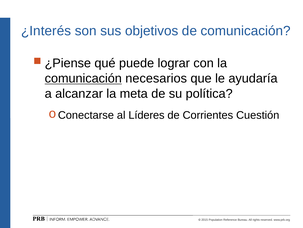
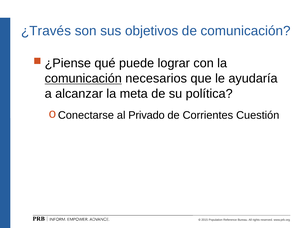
¿Interés: ¿Interés -> ¿Través
Líderes: Líderes -> Privado
